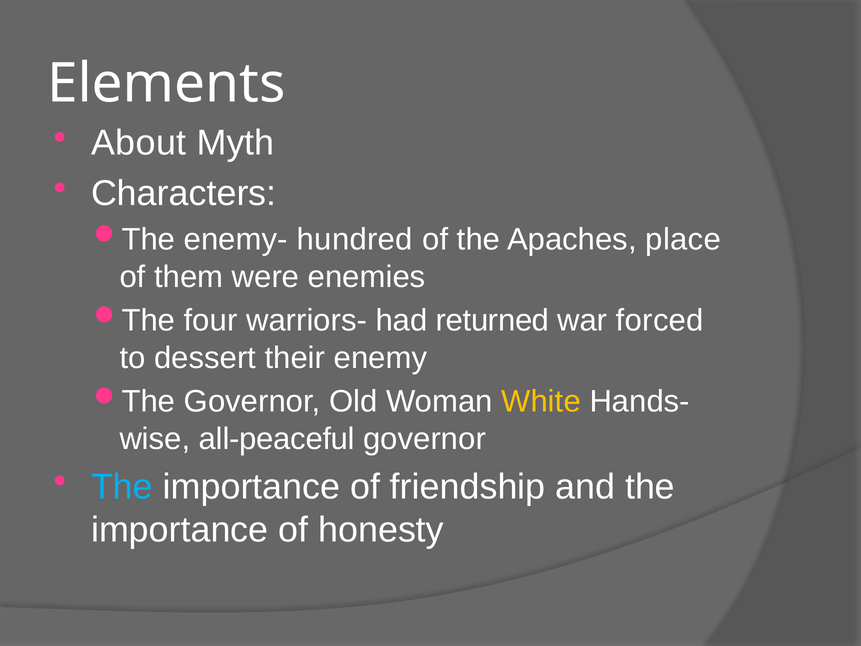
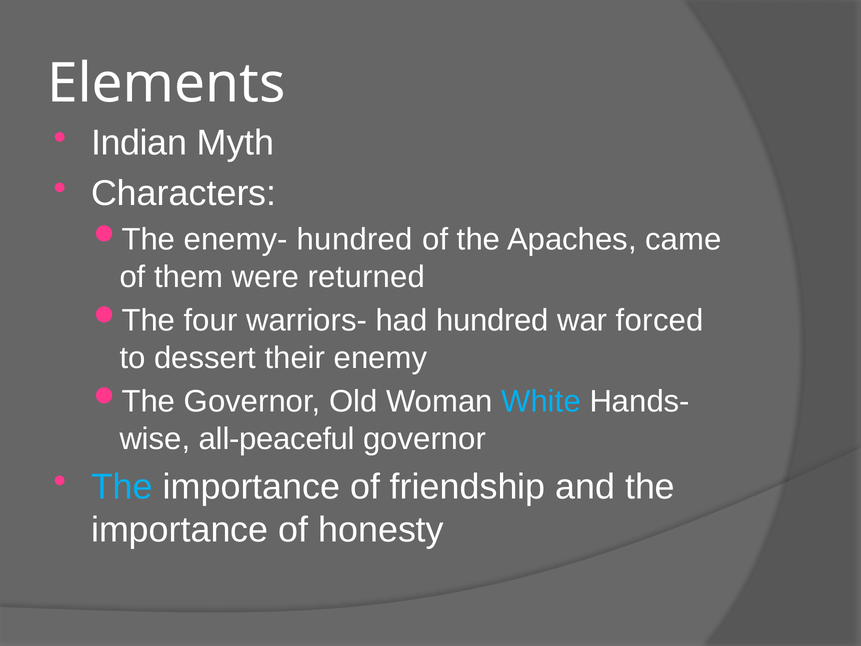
About: About -> Indian
place: place -> came
enemies: enemies -> returned
had returned: returned -> hundred
White colour: yellow -> light blue
